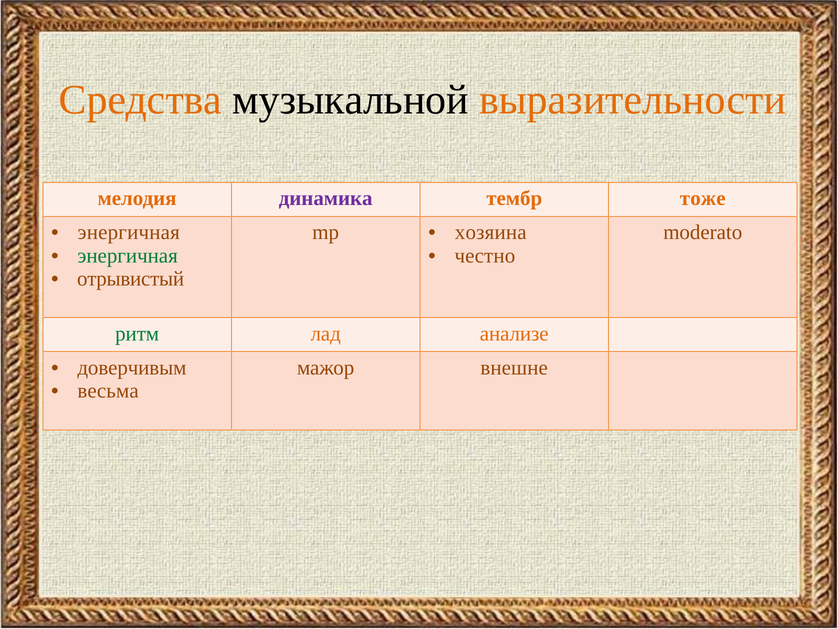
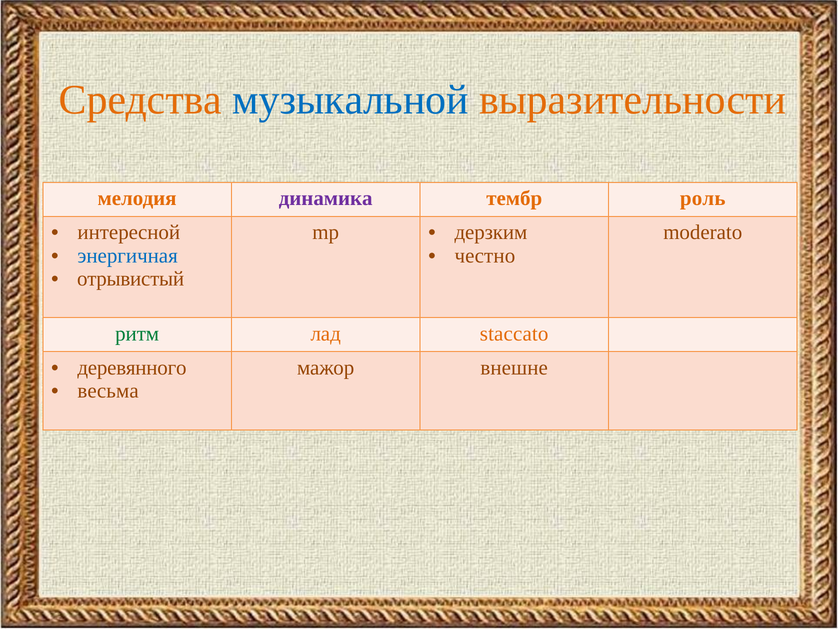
музыкальной colour: black -> blue
тоже: тоже -> роль
энергичная at (129, 232): энергичная -> интересной
хозяина: хозяина -> дерзким
энергичная at (128, 255) colour: green -> blue
анализе: анализе -> staccato
доверчивым: доверчивым -> деревянного
